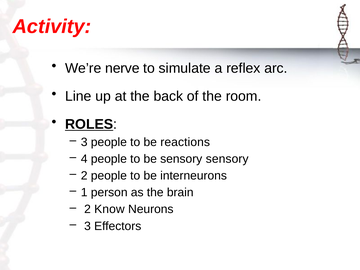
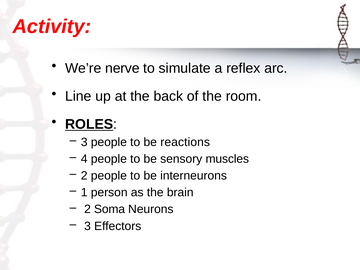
sensory sensory: sensory -> muscles
Know: Know -> Soma
